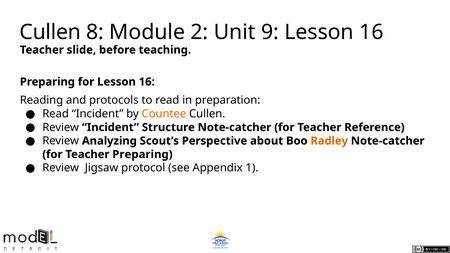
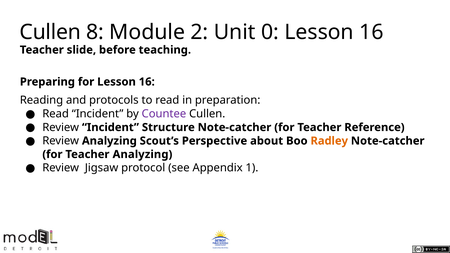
9: 9 -> 0
Countee colour: orange -> purple
Teacher Preparing: Preparing -> Analyzing
